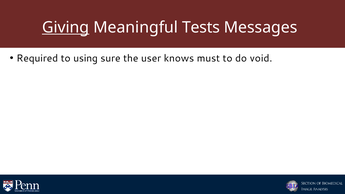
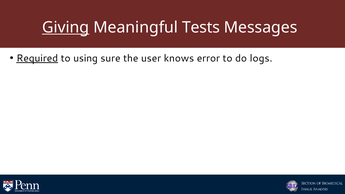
Required underline: none -> present
must: must -> error
void: void -> logs
